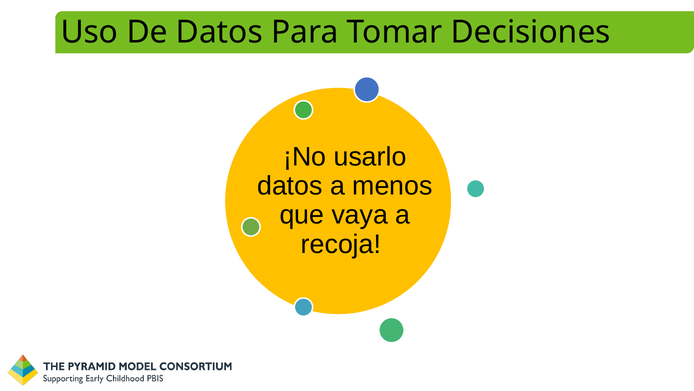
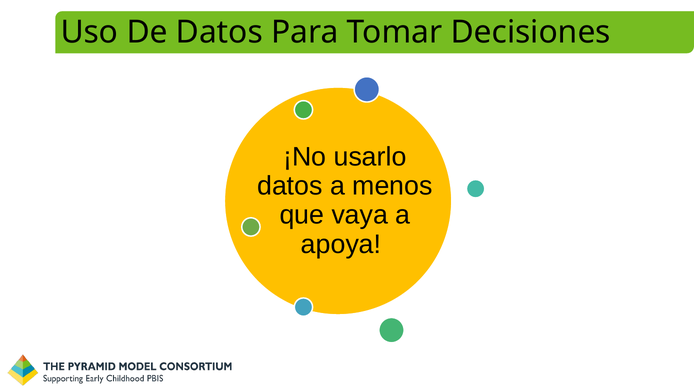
recoja: recoja -> apoya
